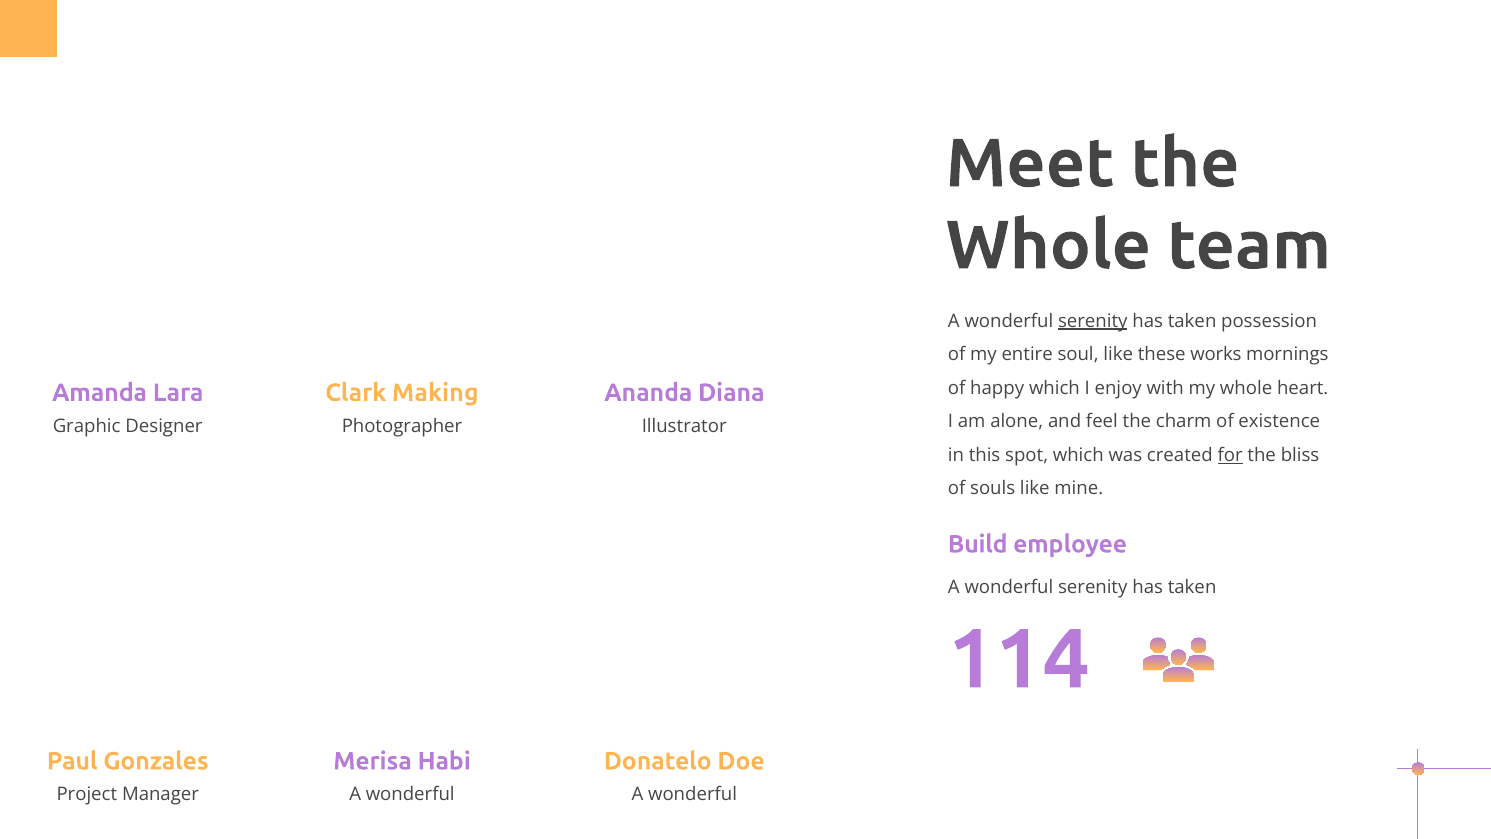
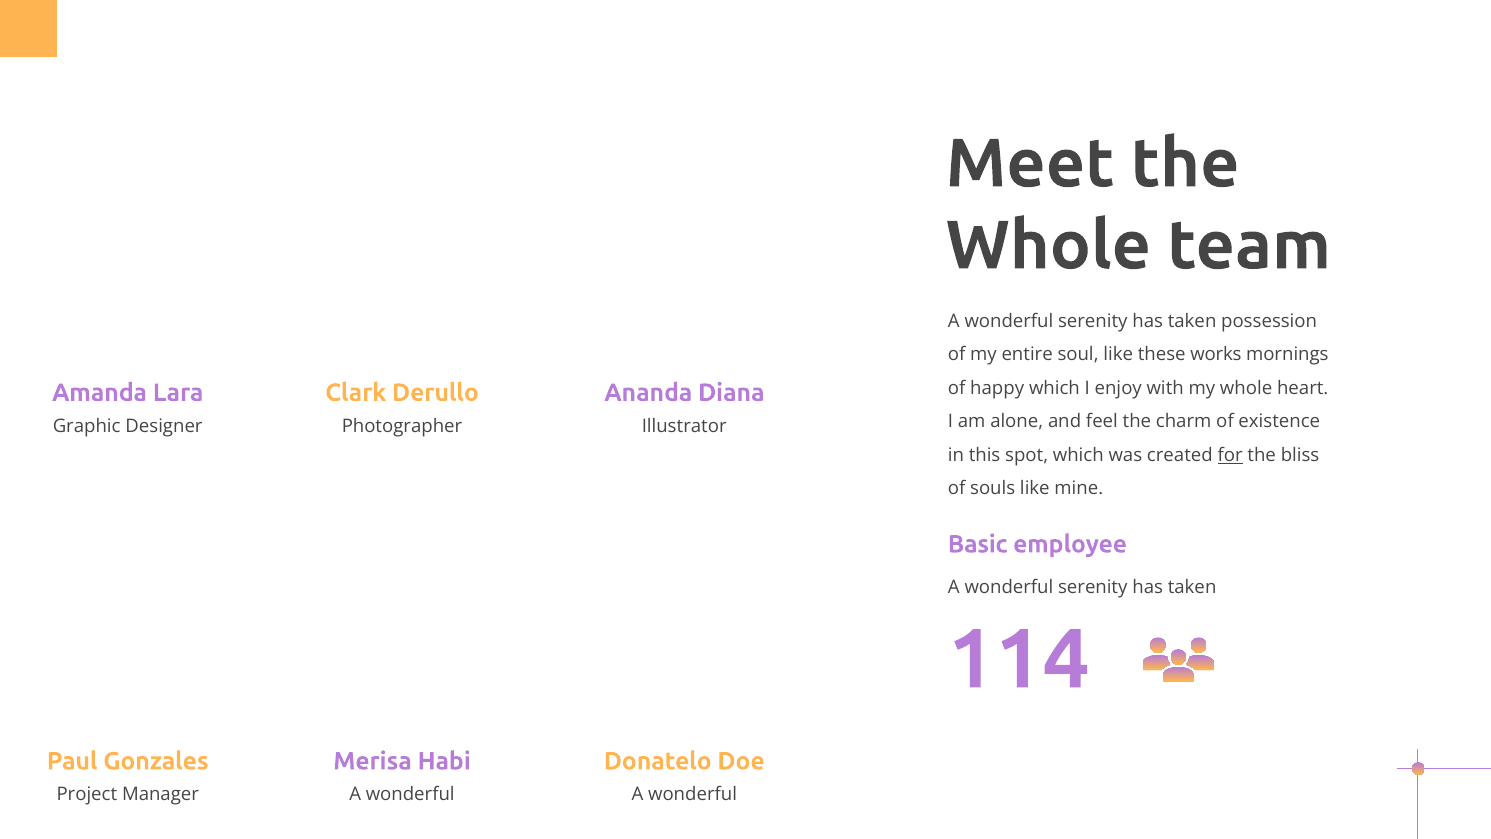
serenity at (1093, 321) underline: present -> none
Making: Making -> Derullo
Build: Build -> Basic
